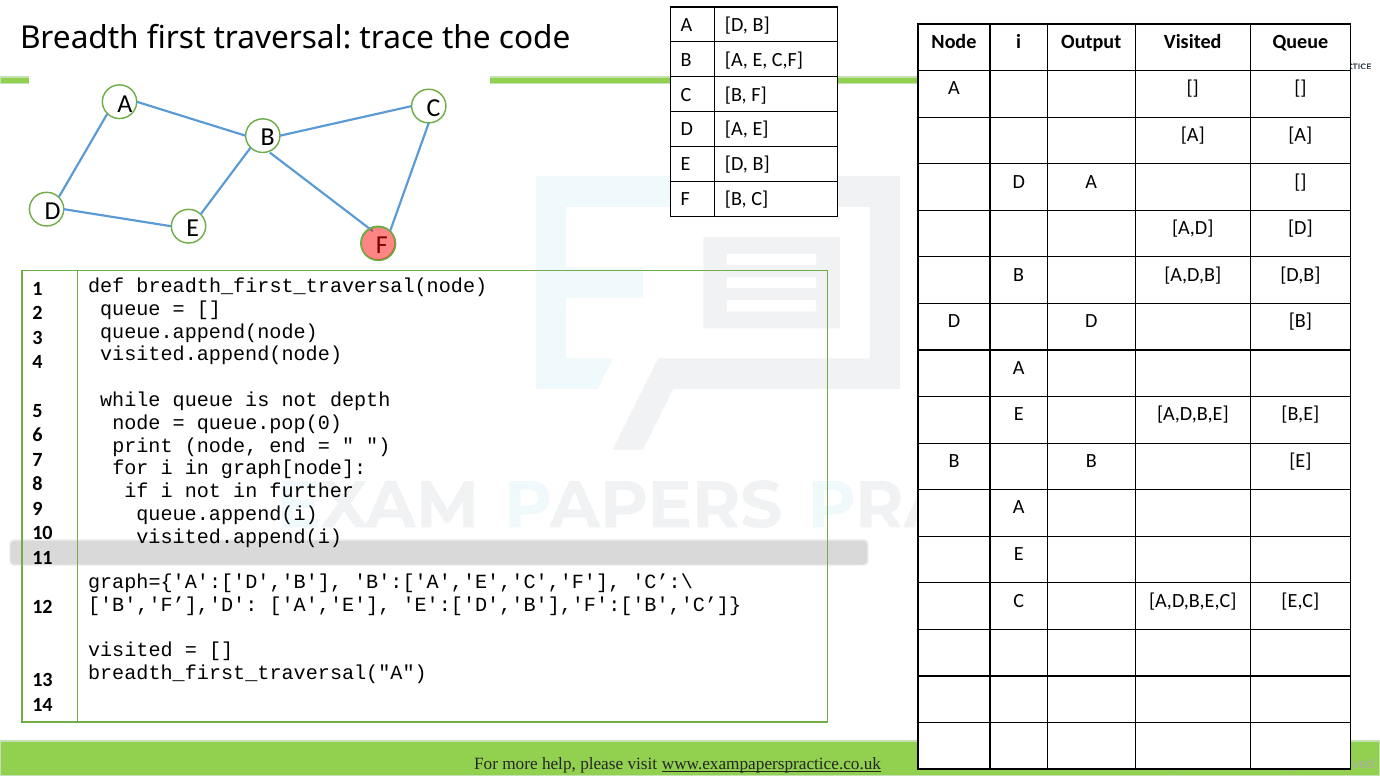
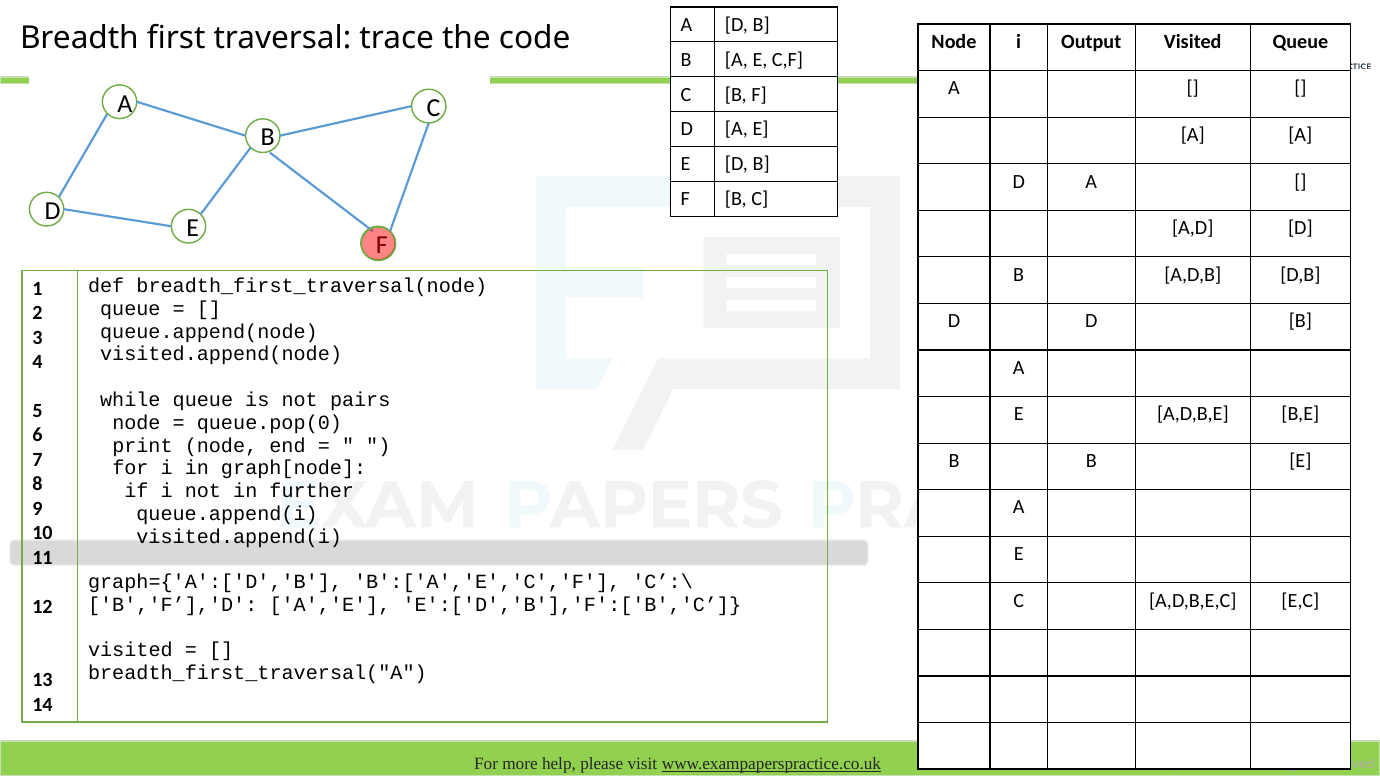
depth: depth -> pairs
